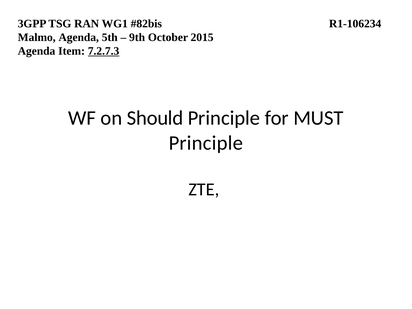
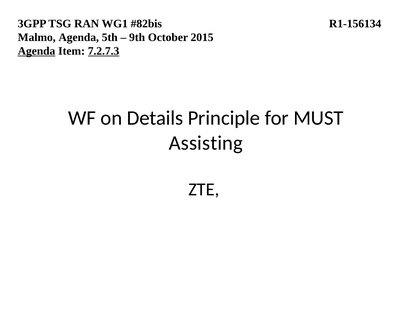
R1-106234: R1-106234 -> R1-156134
Agenda at (37, 51) underline: none -> present
Should: Should -> Details
Principle at (206, 143): Principle -> Assisting
